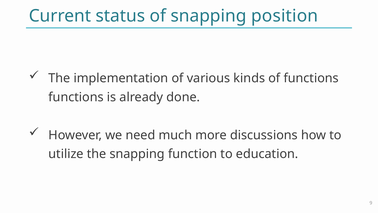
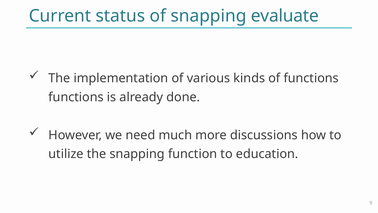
position: position -> evaluate
